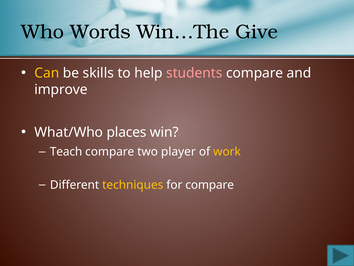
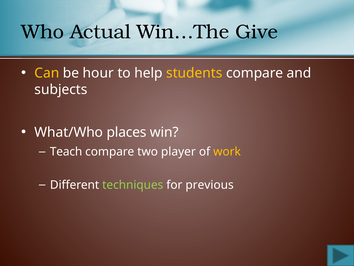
Words: Words -> Actual
skills: skills -> hour
students colour: pink -> yellow
improve: improve -> subjects
techniques colour: yellow -> light green
for compare: compare -> previous
